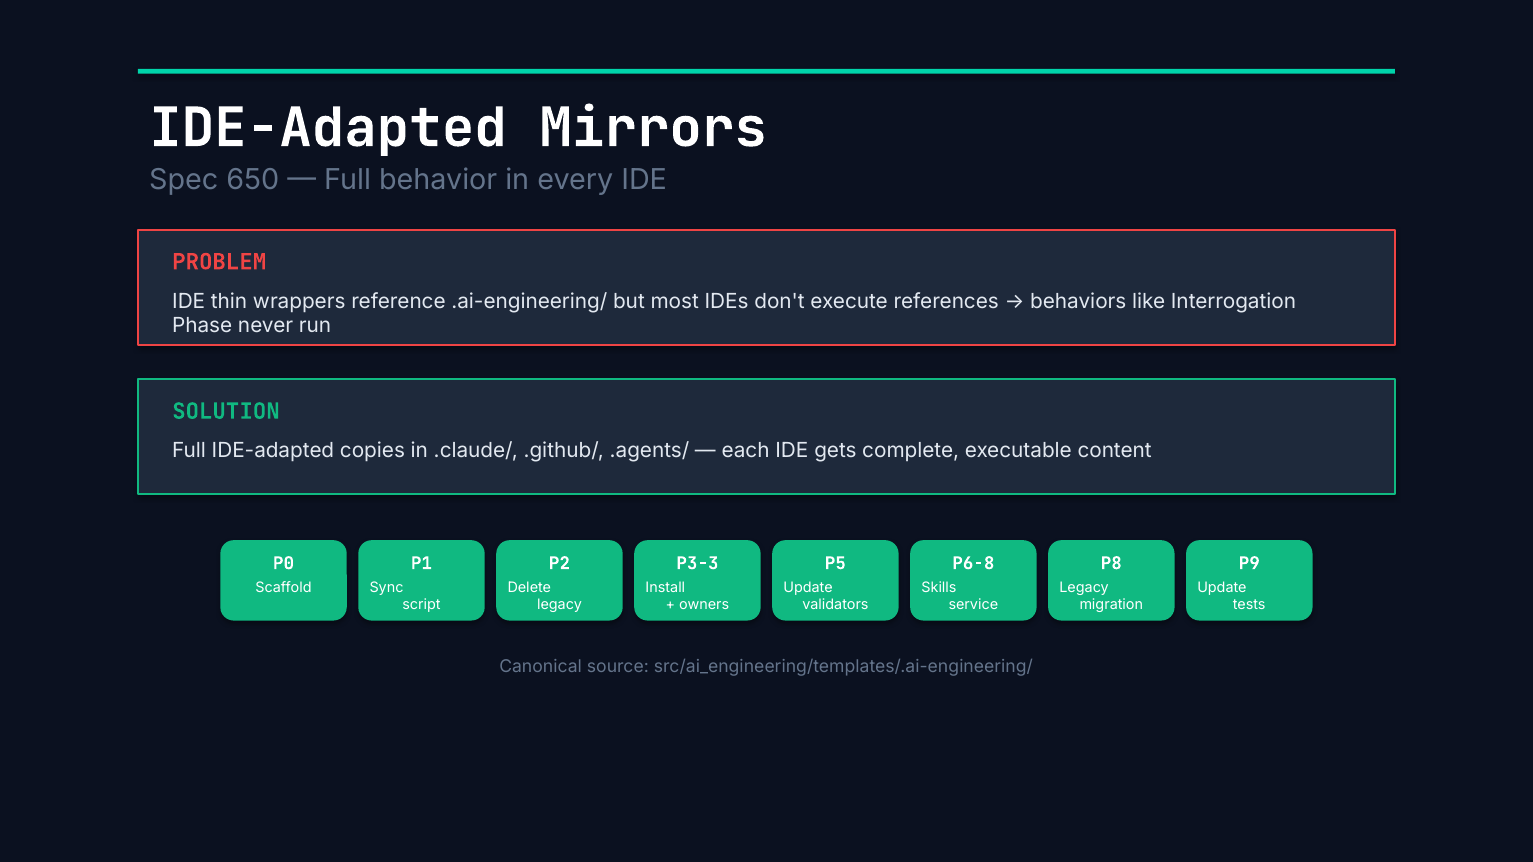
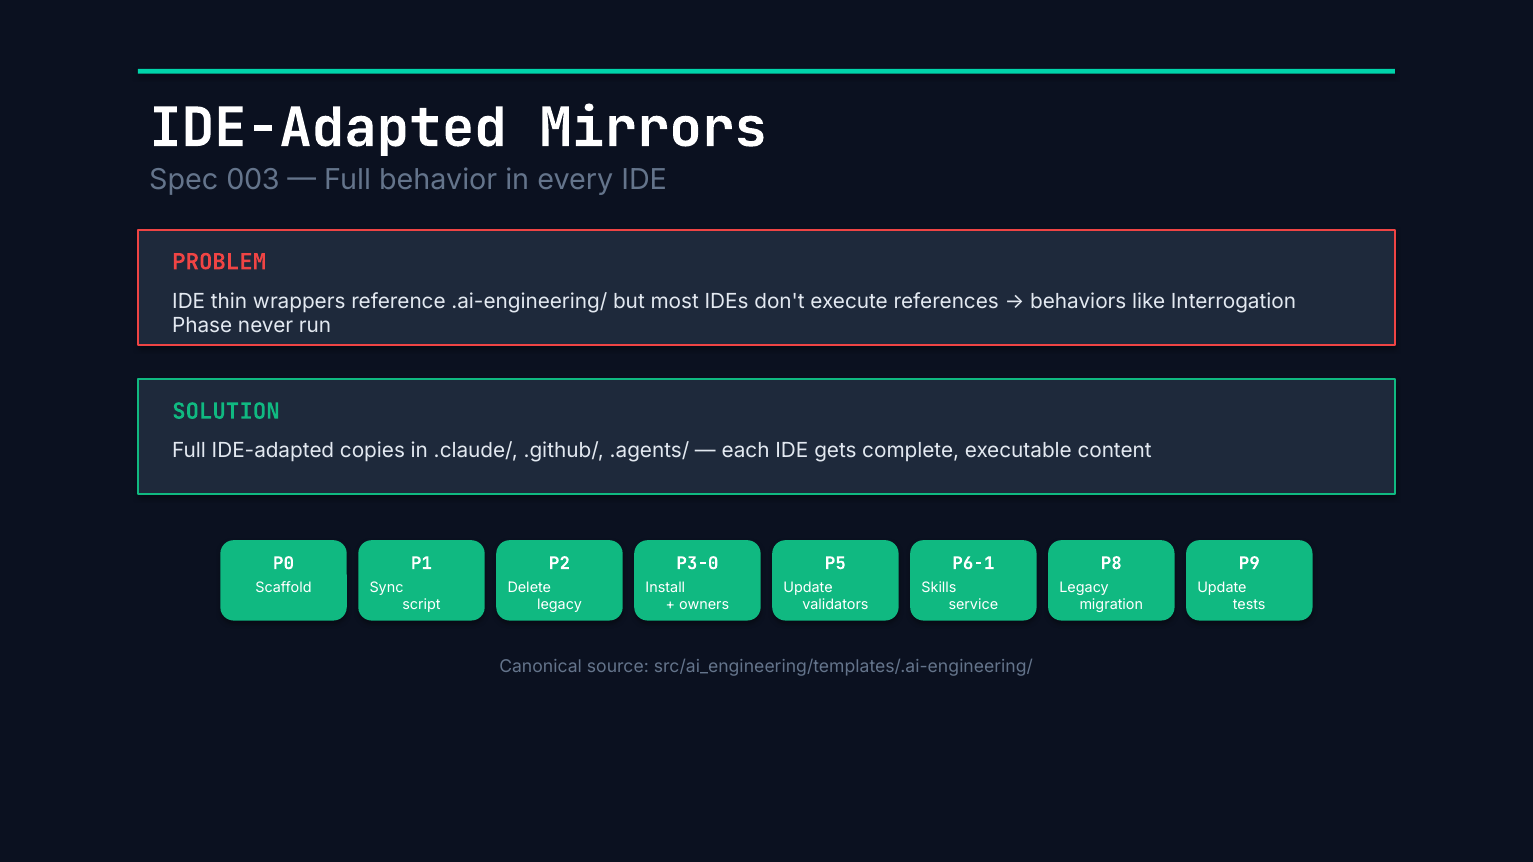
650: 650 -> 003
P3-3: P3-3 -> P3-0
P6-8: P6-8 -> P6-1
